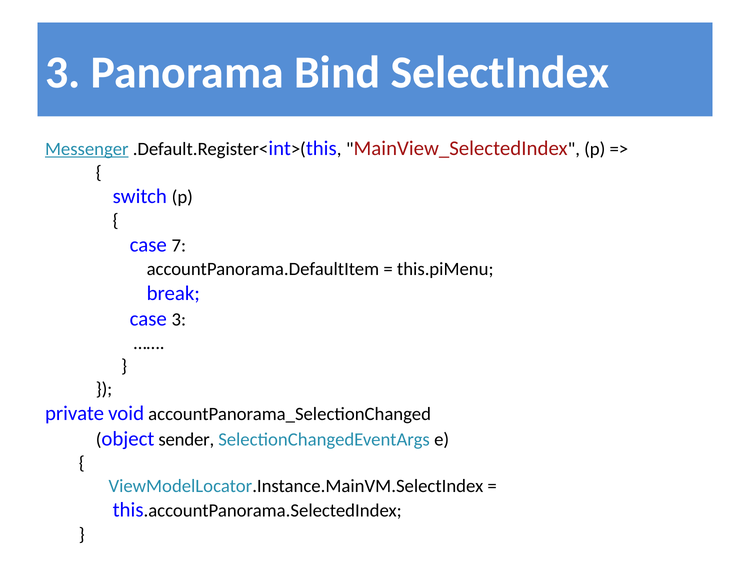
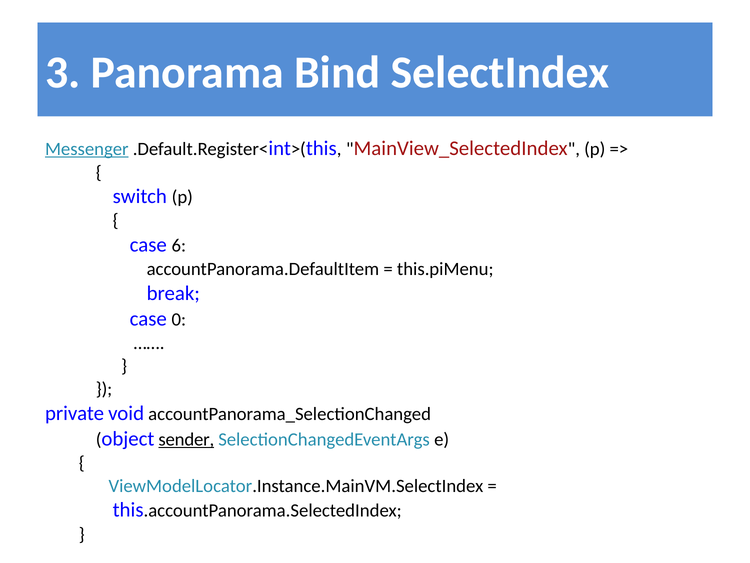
7: 7 -> 6
case 3: 3 -> 0
sender underline: none -> present
